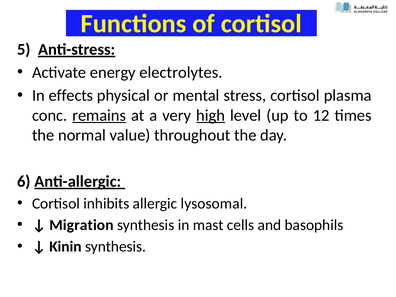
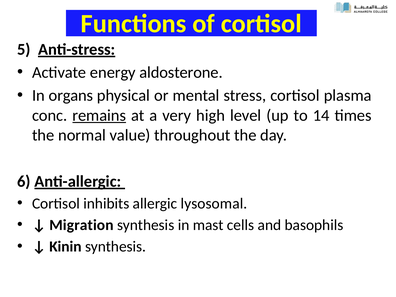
electrolytes: electrolytes -> aldosterone
effects: effects -> organs
high underline: present -> none
12: 12 -> 14
